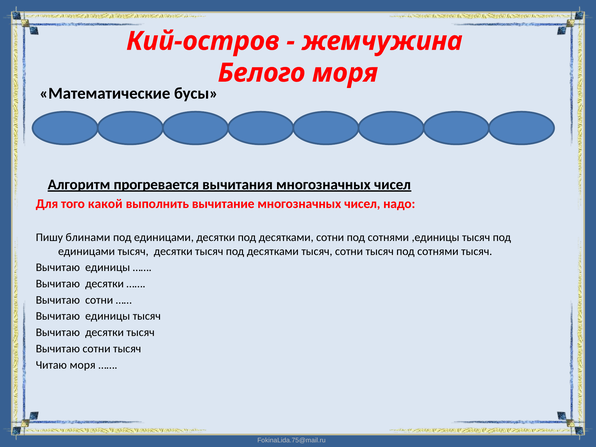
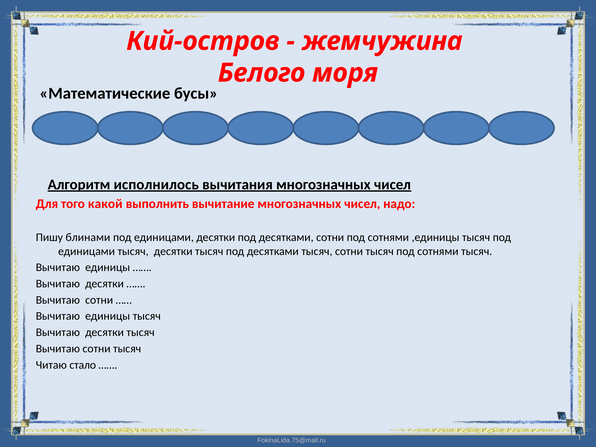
прогревается: прогревается -> исполнилось
Читаю моря: моря -> стало
